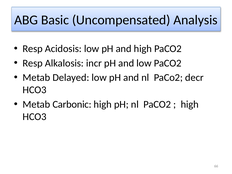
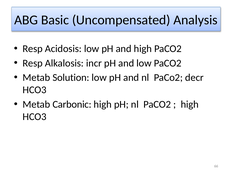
Delayed: Delayed -> Solution
